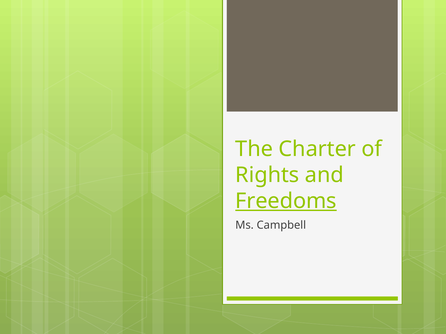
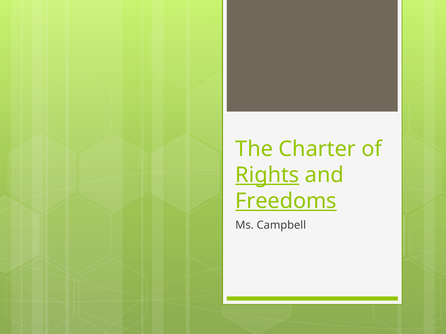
Rights underline: none -> present
